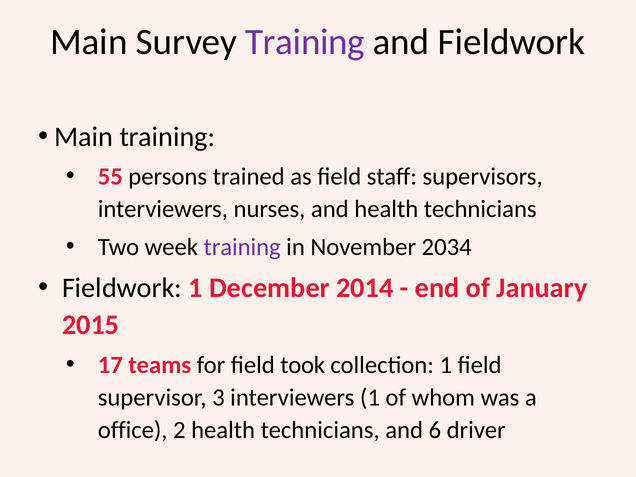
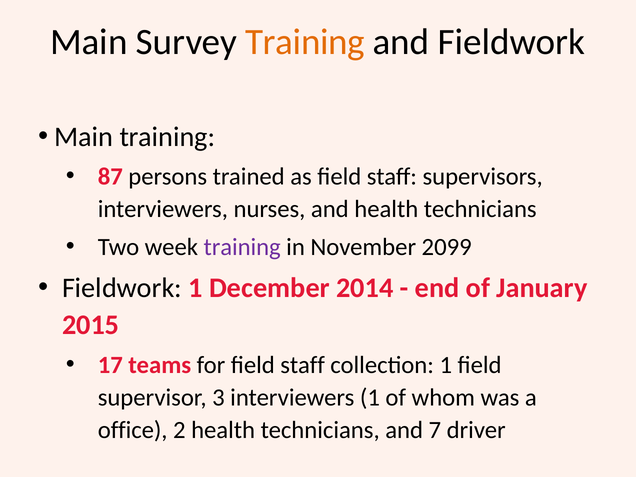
Training at (305, 42) colour: purple -> orange
55: 55 -> 87
2034: 2034 -> 2099
for field took: took -> staff
6: 6 -> 7
